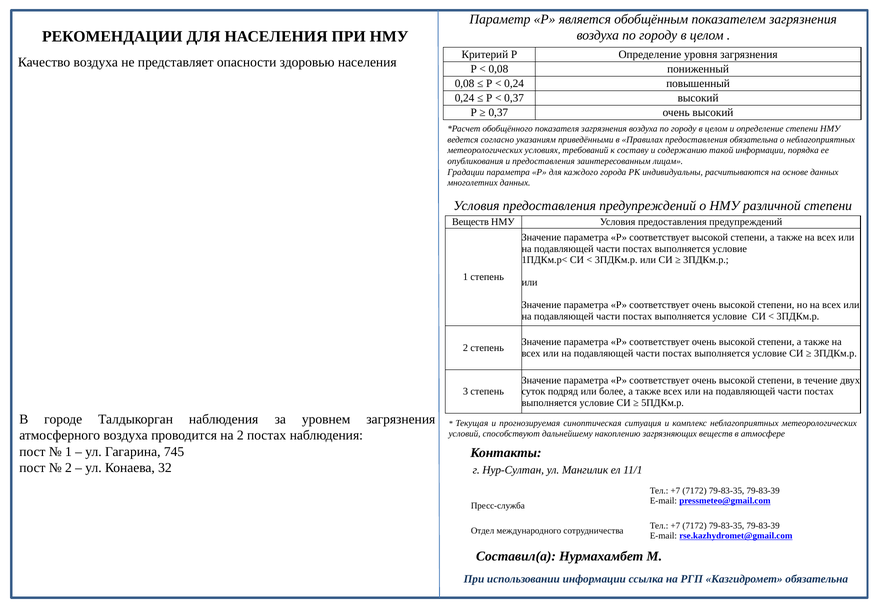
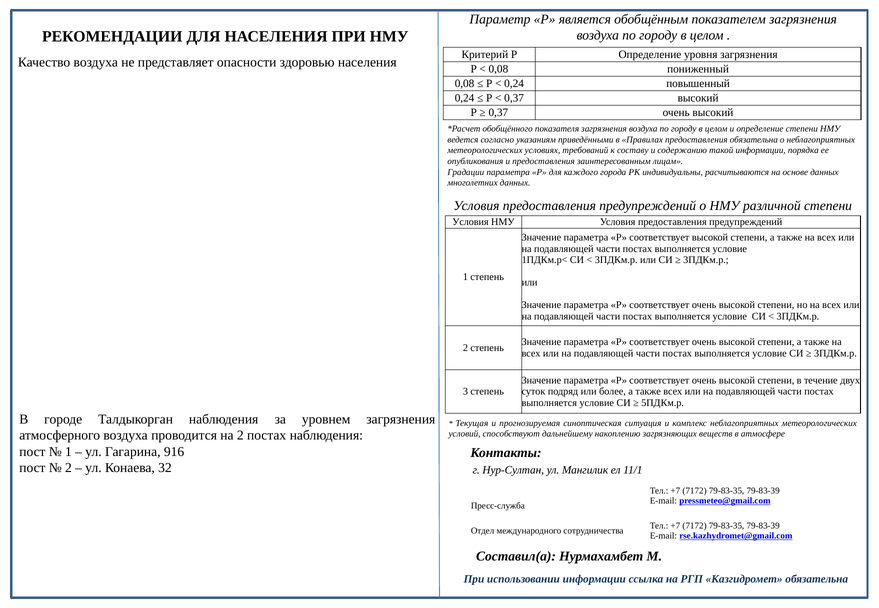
Веществ at (470, 222): Веществ -> Условия
745: 745 -> 916
